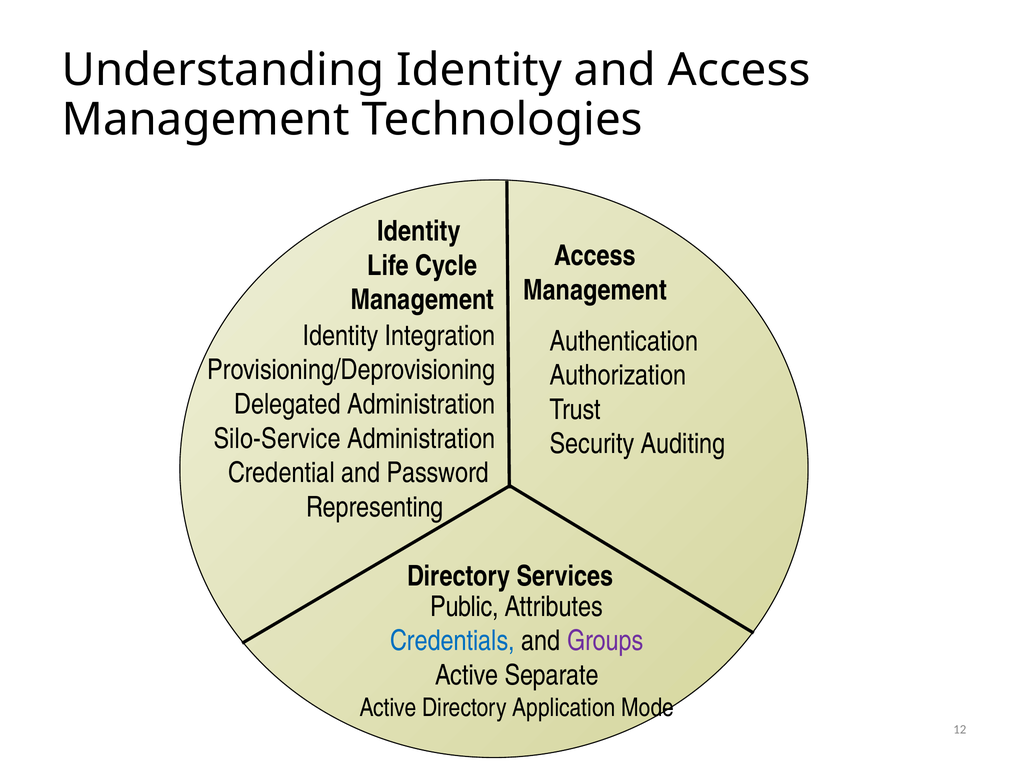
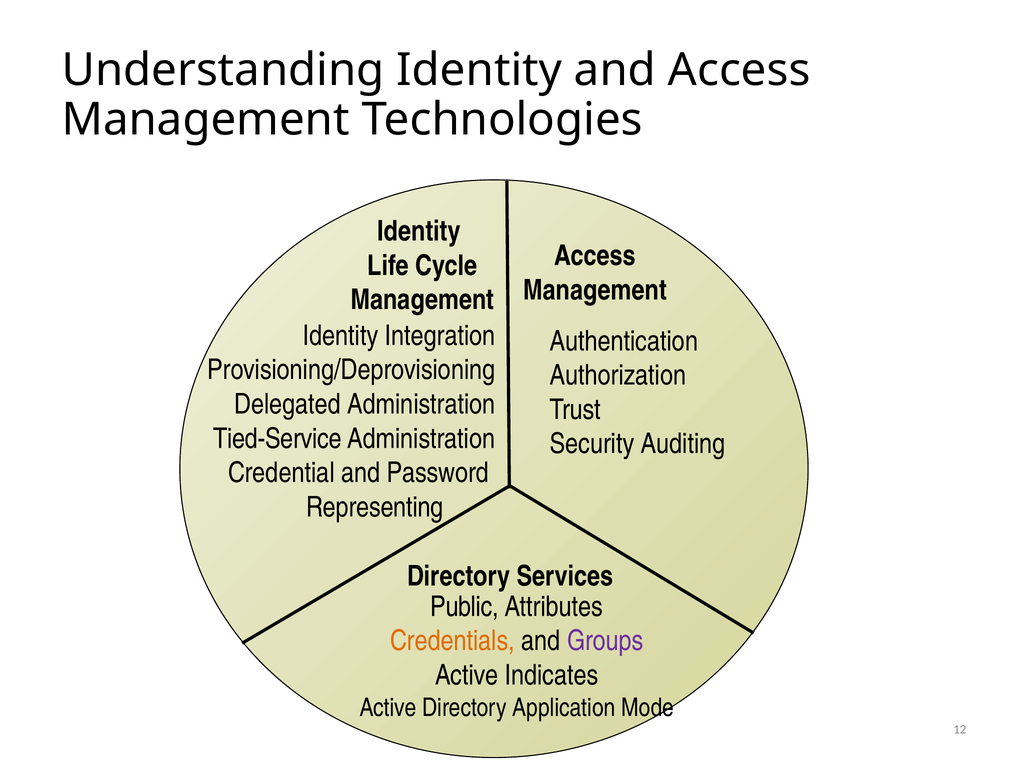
Silo-Service: Silo-Service -> Tied-Service
Credentials colour: blue -> orange
Separate: Separate -> Indicates
